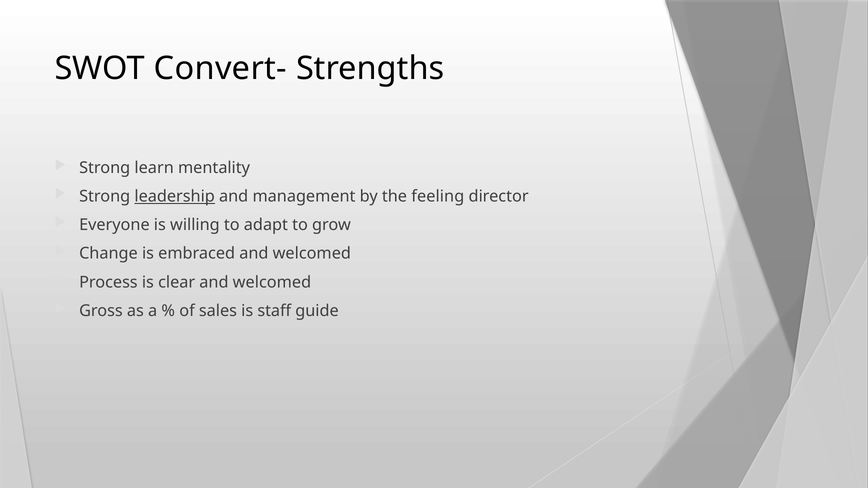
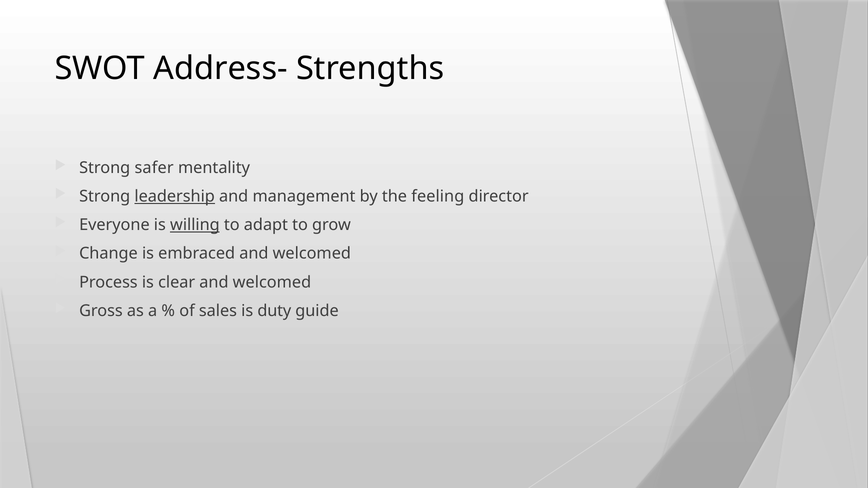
Convert-: Convert- -> Address-
learn: learn -> safer
willing underline: none -> present
staff: staff -> duty
